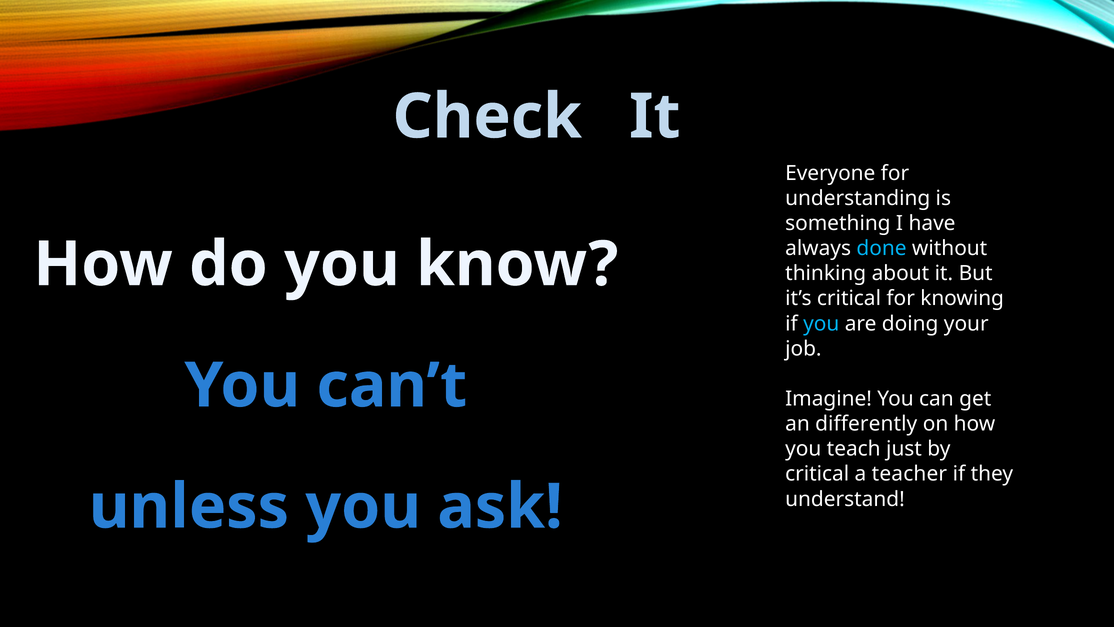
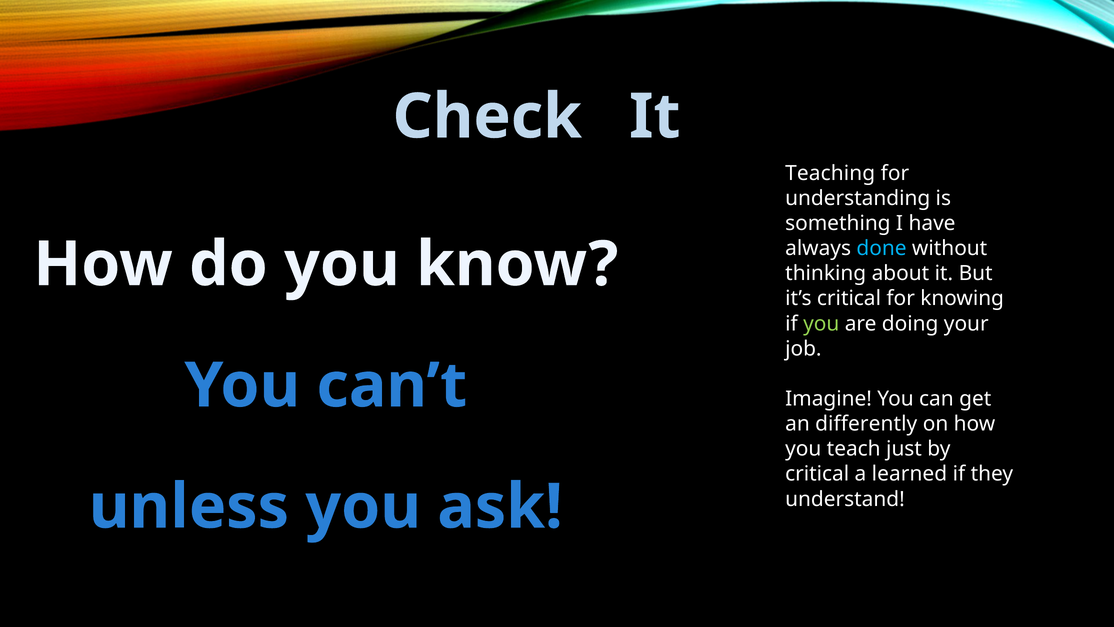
Everyone: Everyone -> Teaching
you at (821, 323) colour: light blue -> light green
teacher: teacher -> learned
